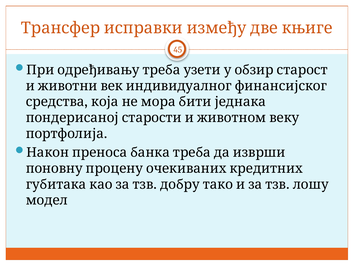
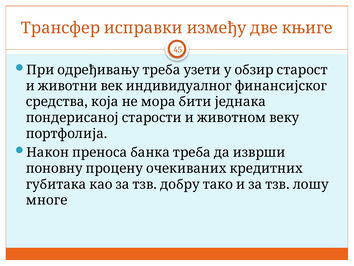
модел: модел -> многе
